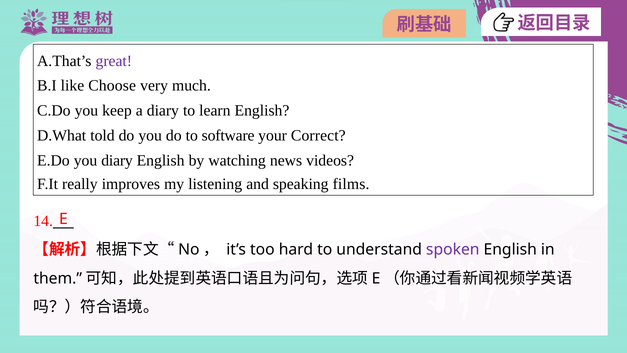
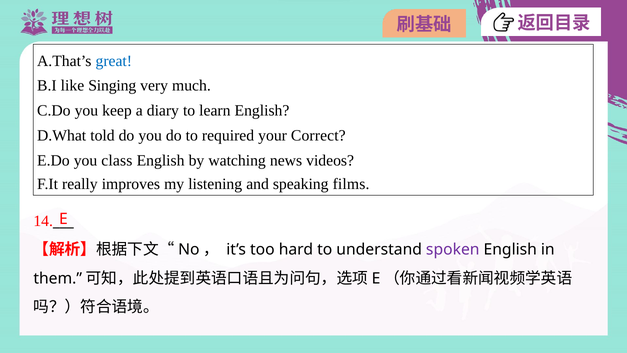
great colour: purple -> blue
Choose: Choose -> Singing
software: software -> required
you diary: diary -> class
